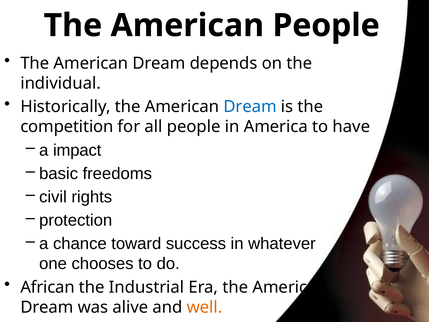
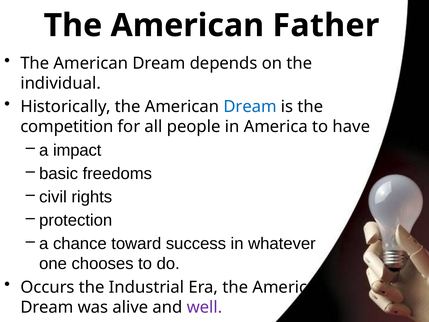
American People: People -> Father
African: African -> Occurs
well colour: orange -> purple
